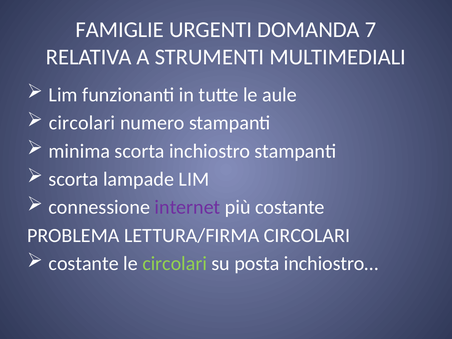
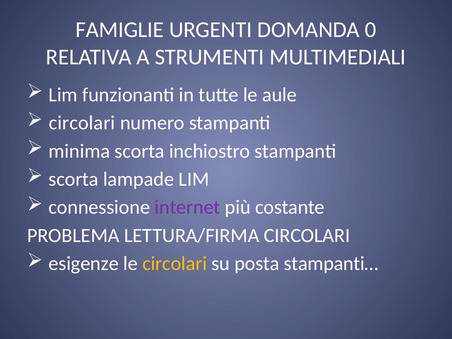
7: 7 -> 0
costante at (84, 264): costante -> esigenze
circolari at (175, 264) colour: light green -> yellow
inchiostro…: inchiostro… -> stampanti…
